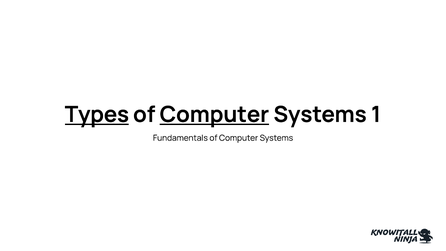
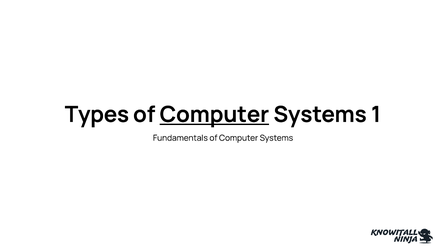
Types underline: present -> none
